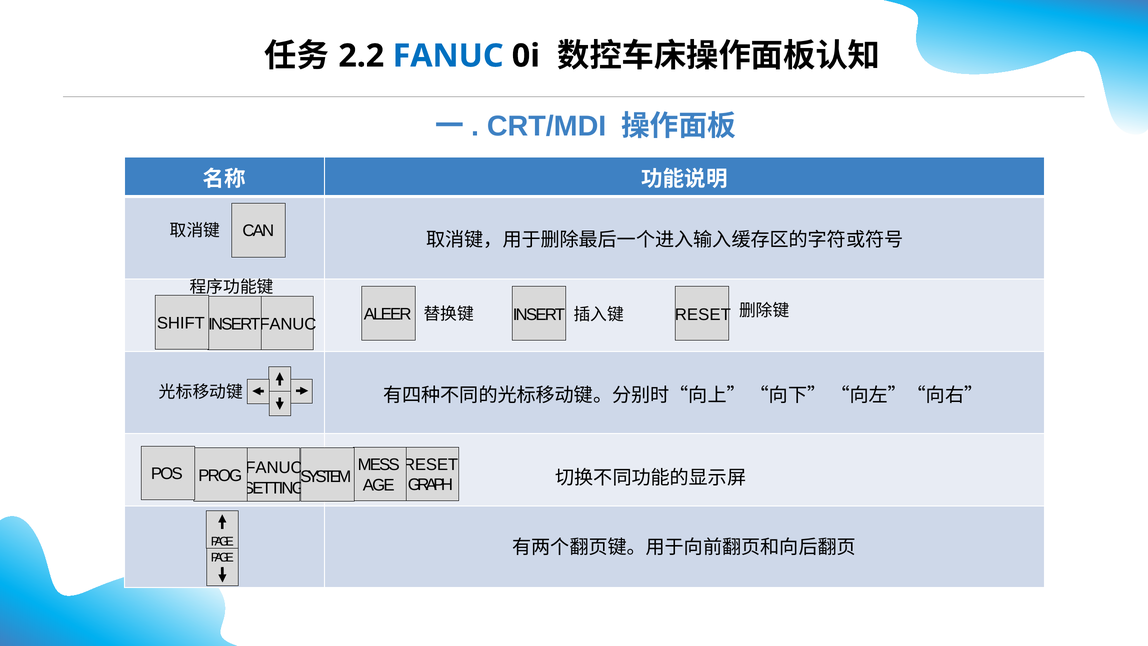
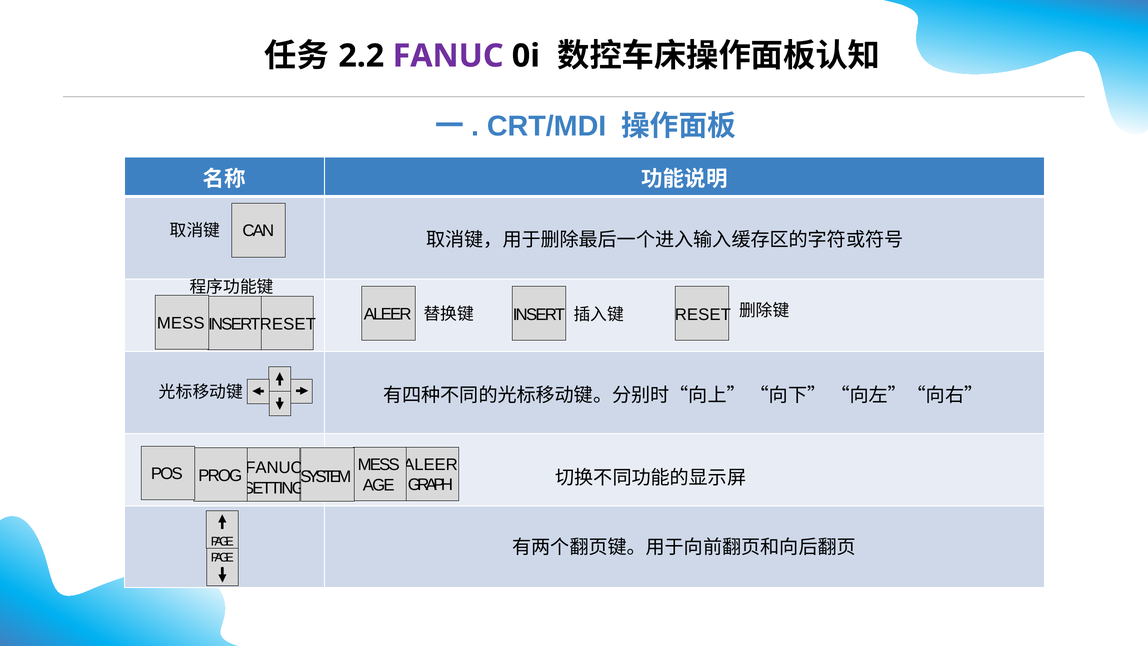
FANUC at (448, 56) colour: blue -> purple
SHIFT at (181, 323): SHIFT -> MESS
FANUC at (288, 324): FANUC -> RESET
RESET at (431, 464): RESET -> ALEER
